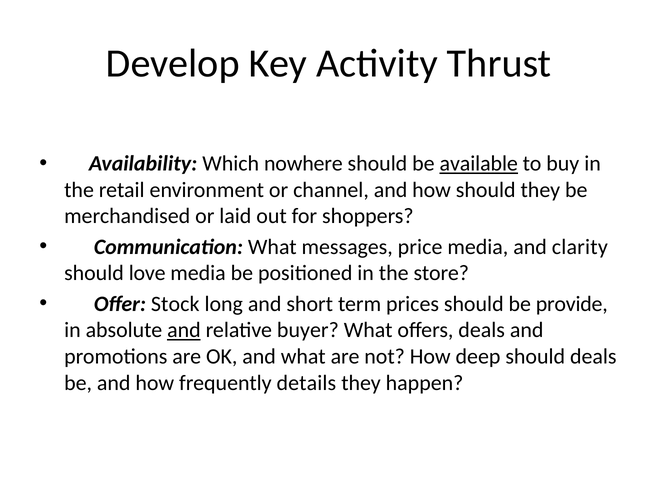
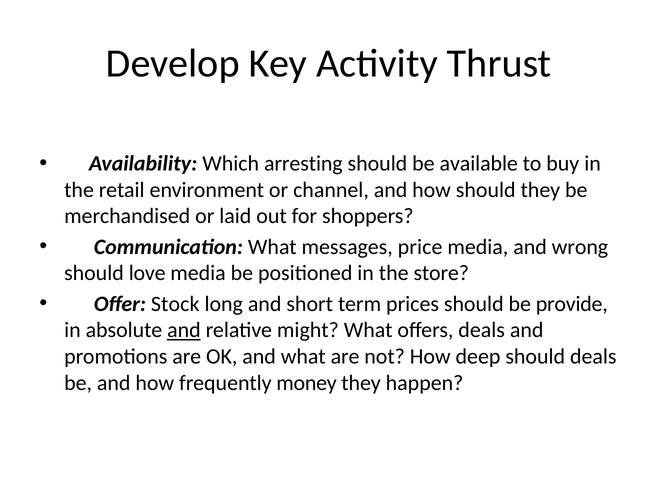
nowhere: nowhere -> arresting
available underline: present -> none
clarity: clarity -> wrong
buyer: buyer -> might
details: details -> money
